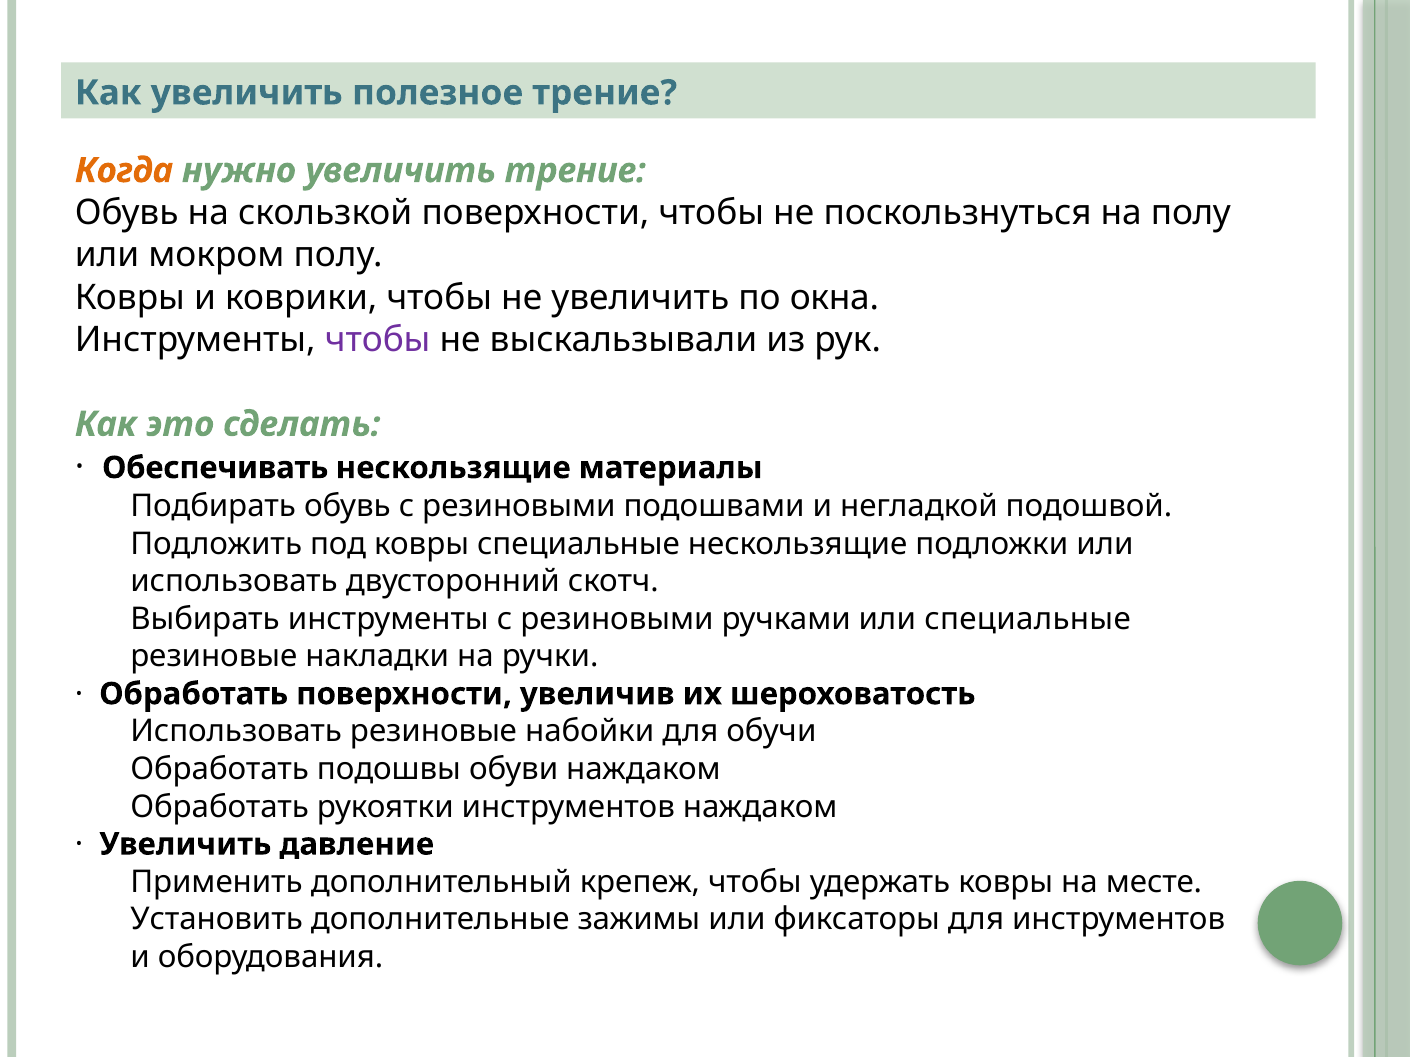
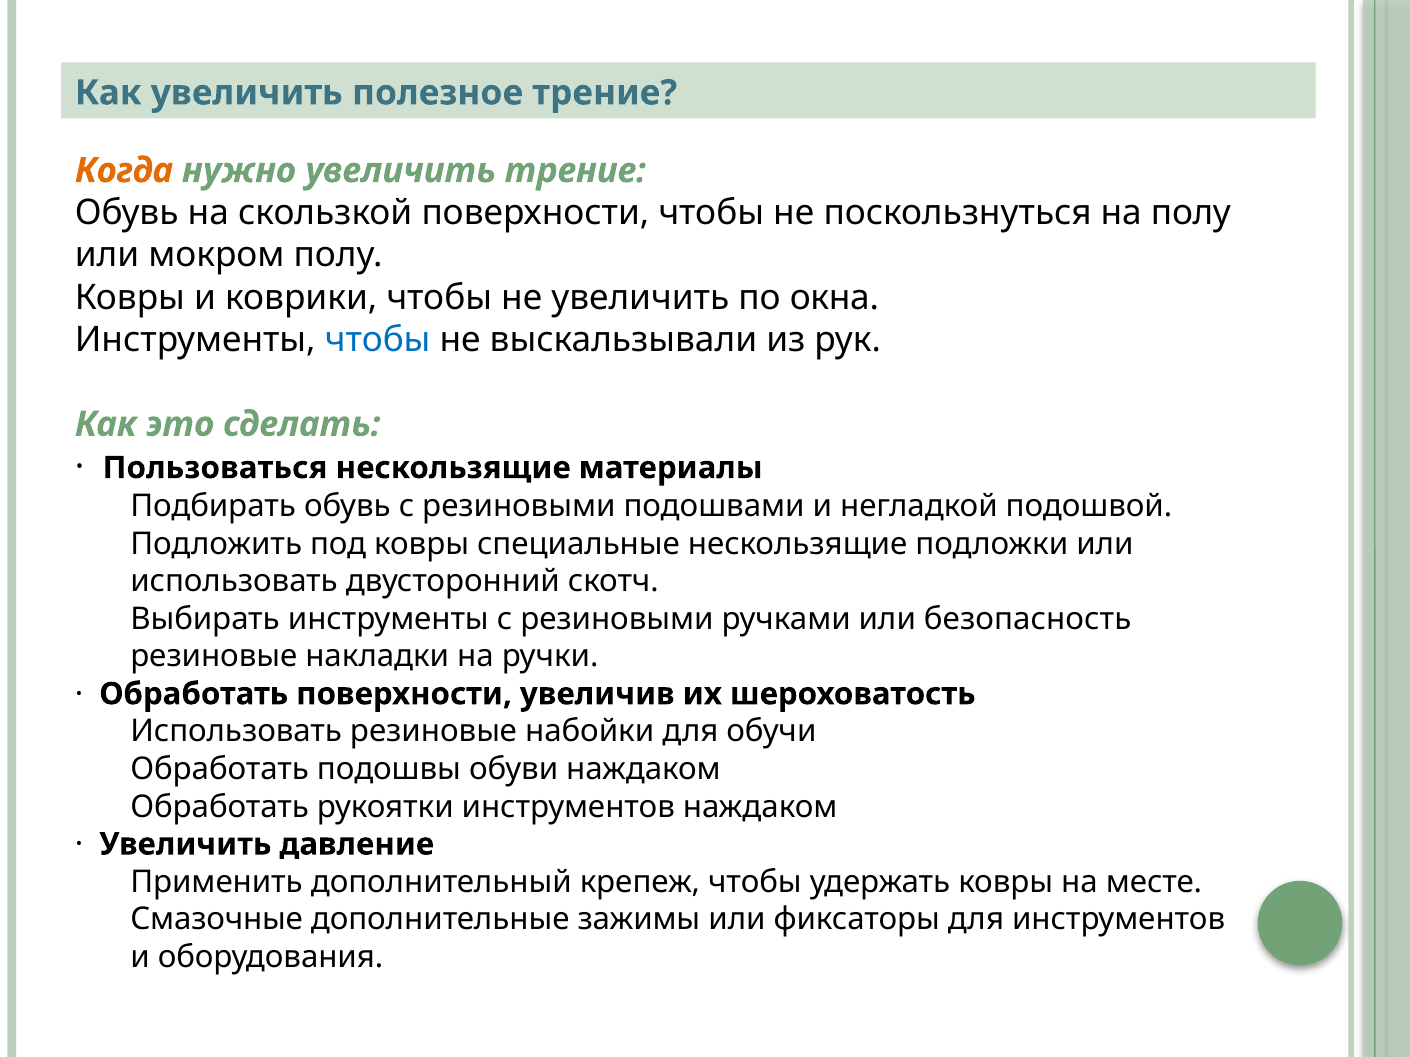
чтобы at (378, 340) colour: purple -> blue
Обеспечивать: Обеспечивать -> Пользоваться
или специальные: специальные -> безопасность
Установить: Установить -> Смазочные
